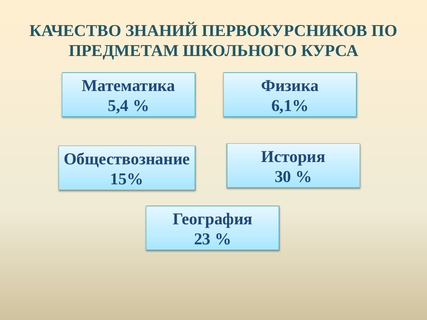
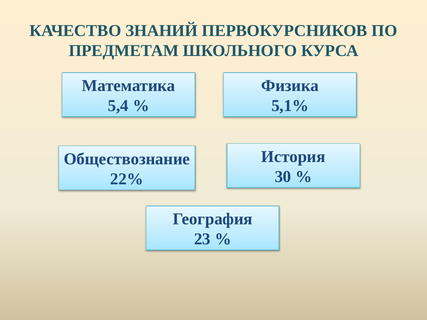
6,1%: 6,1% -> 5,1%
15%: 15% -> 22%
